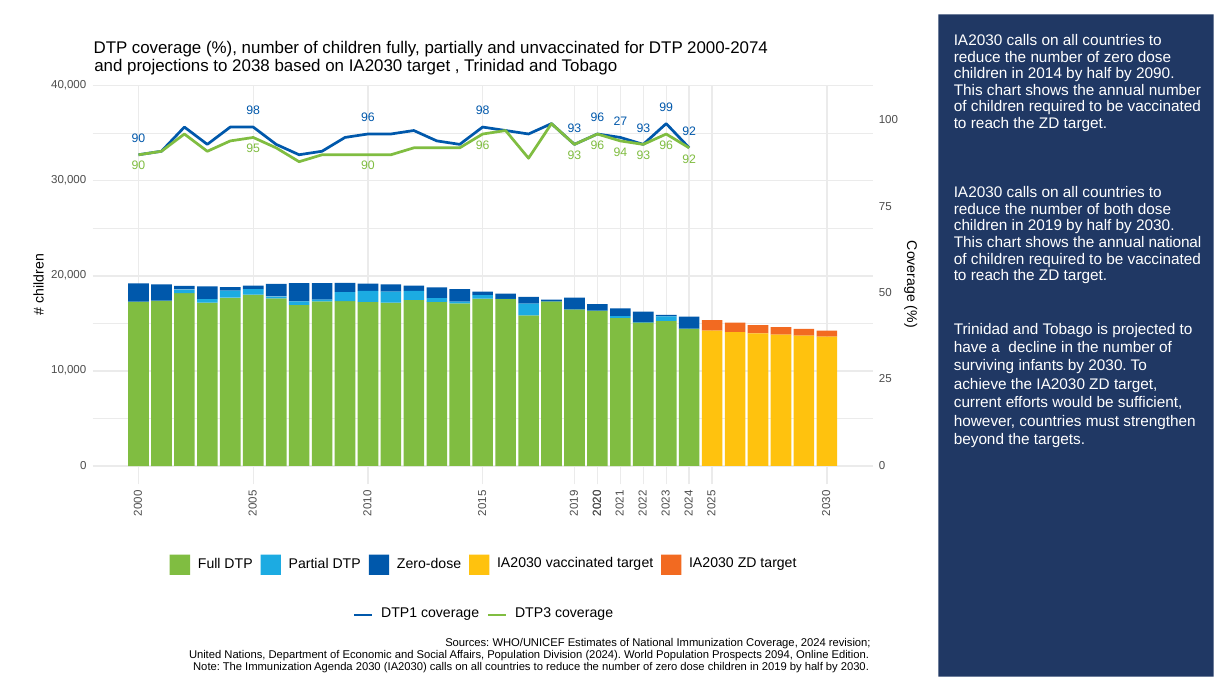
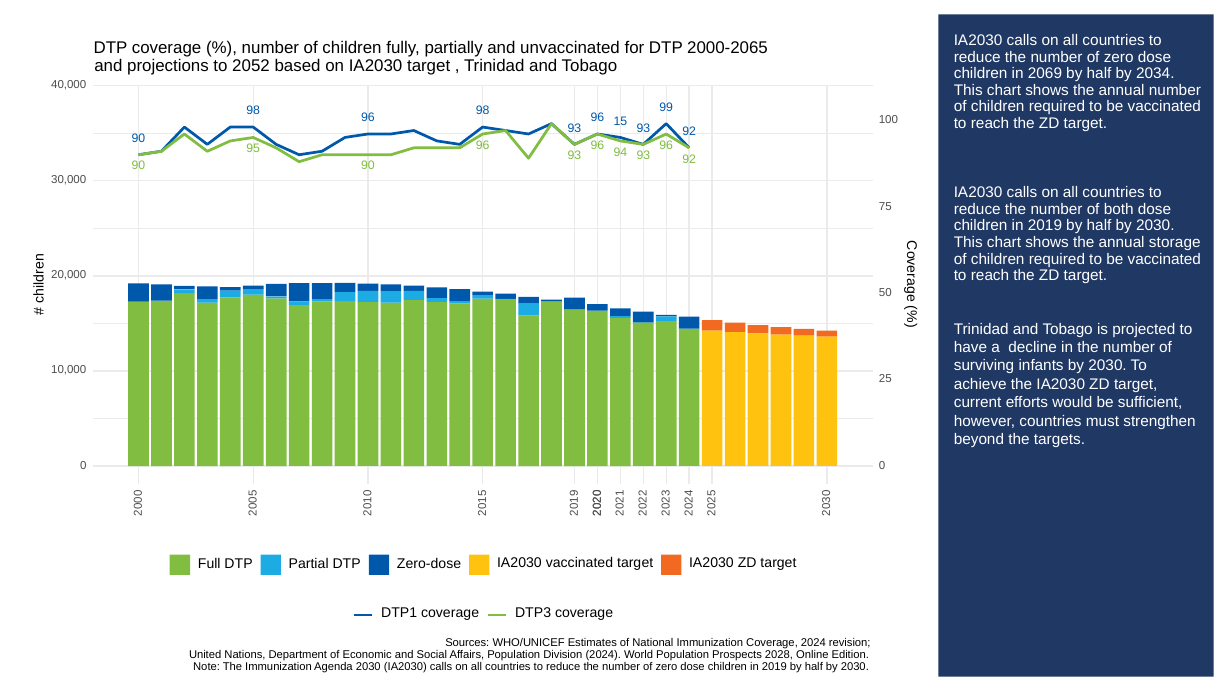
2000-2074: 2000-2074 -> 2000-2065
2038: 2038 -> 2052
2014: 2014 -> 2069
2090: 2090 -> 2034
27: 27 -> 15
annual national: national -> storage
2094: 2094 -> 2028
